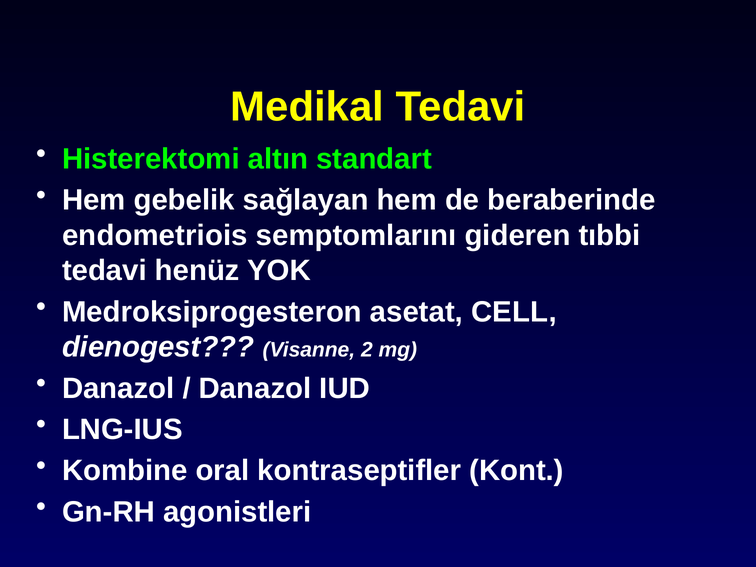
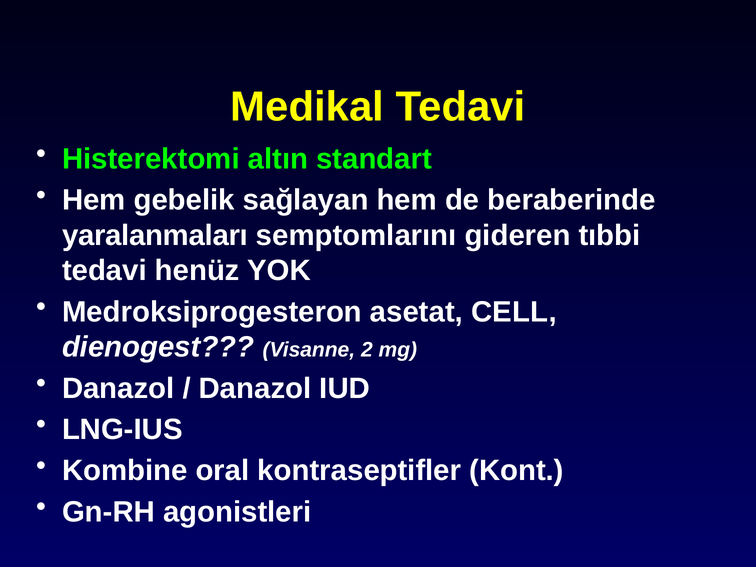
endometriois: endometriois -> yaralanmaları
